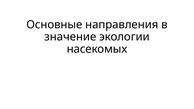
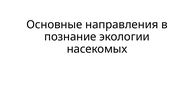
значение: значение -> познание
